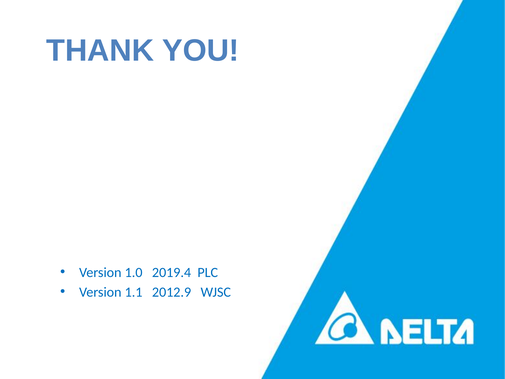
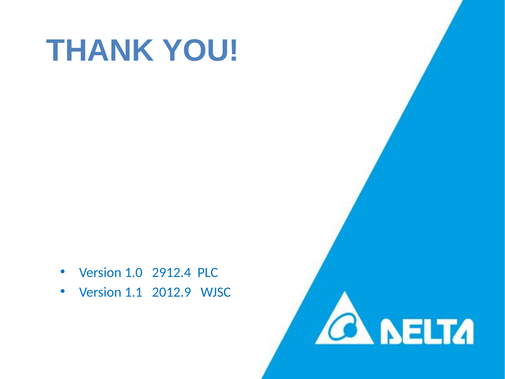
2019.4: 2019.4 -> 2912.4
